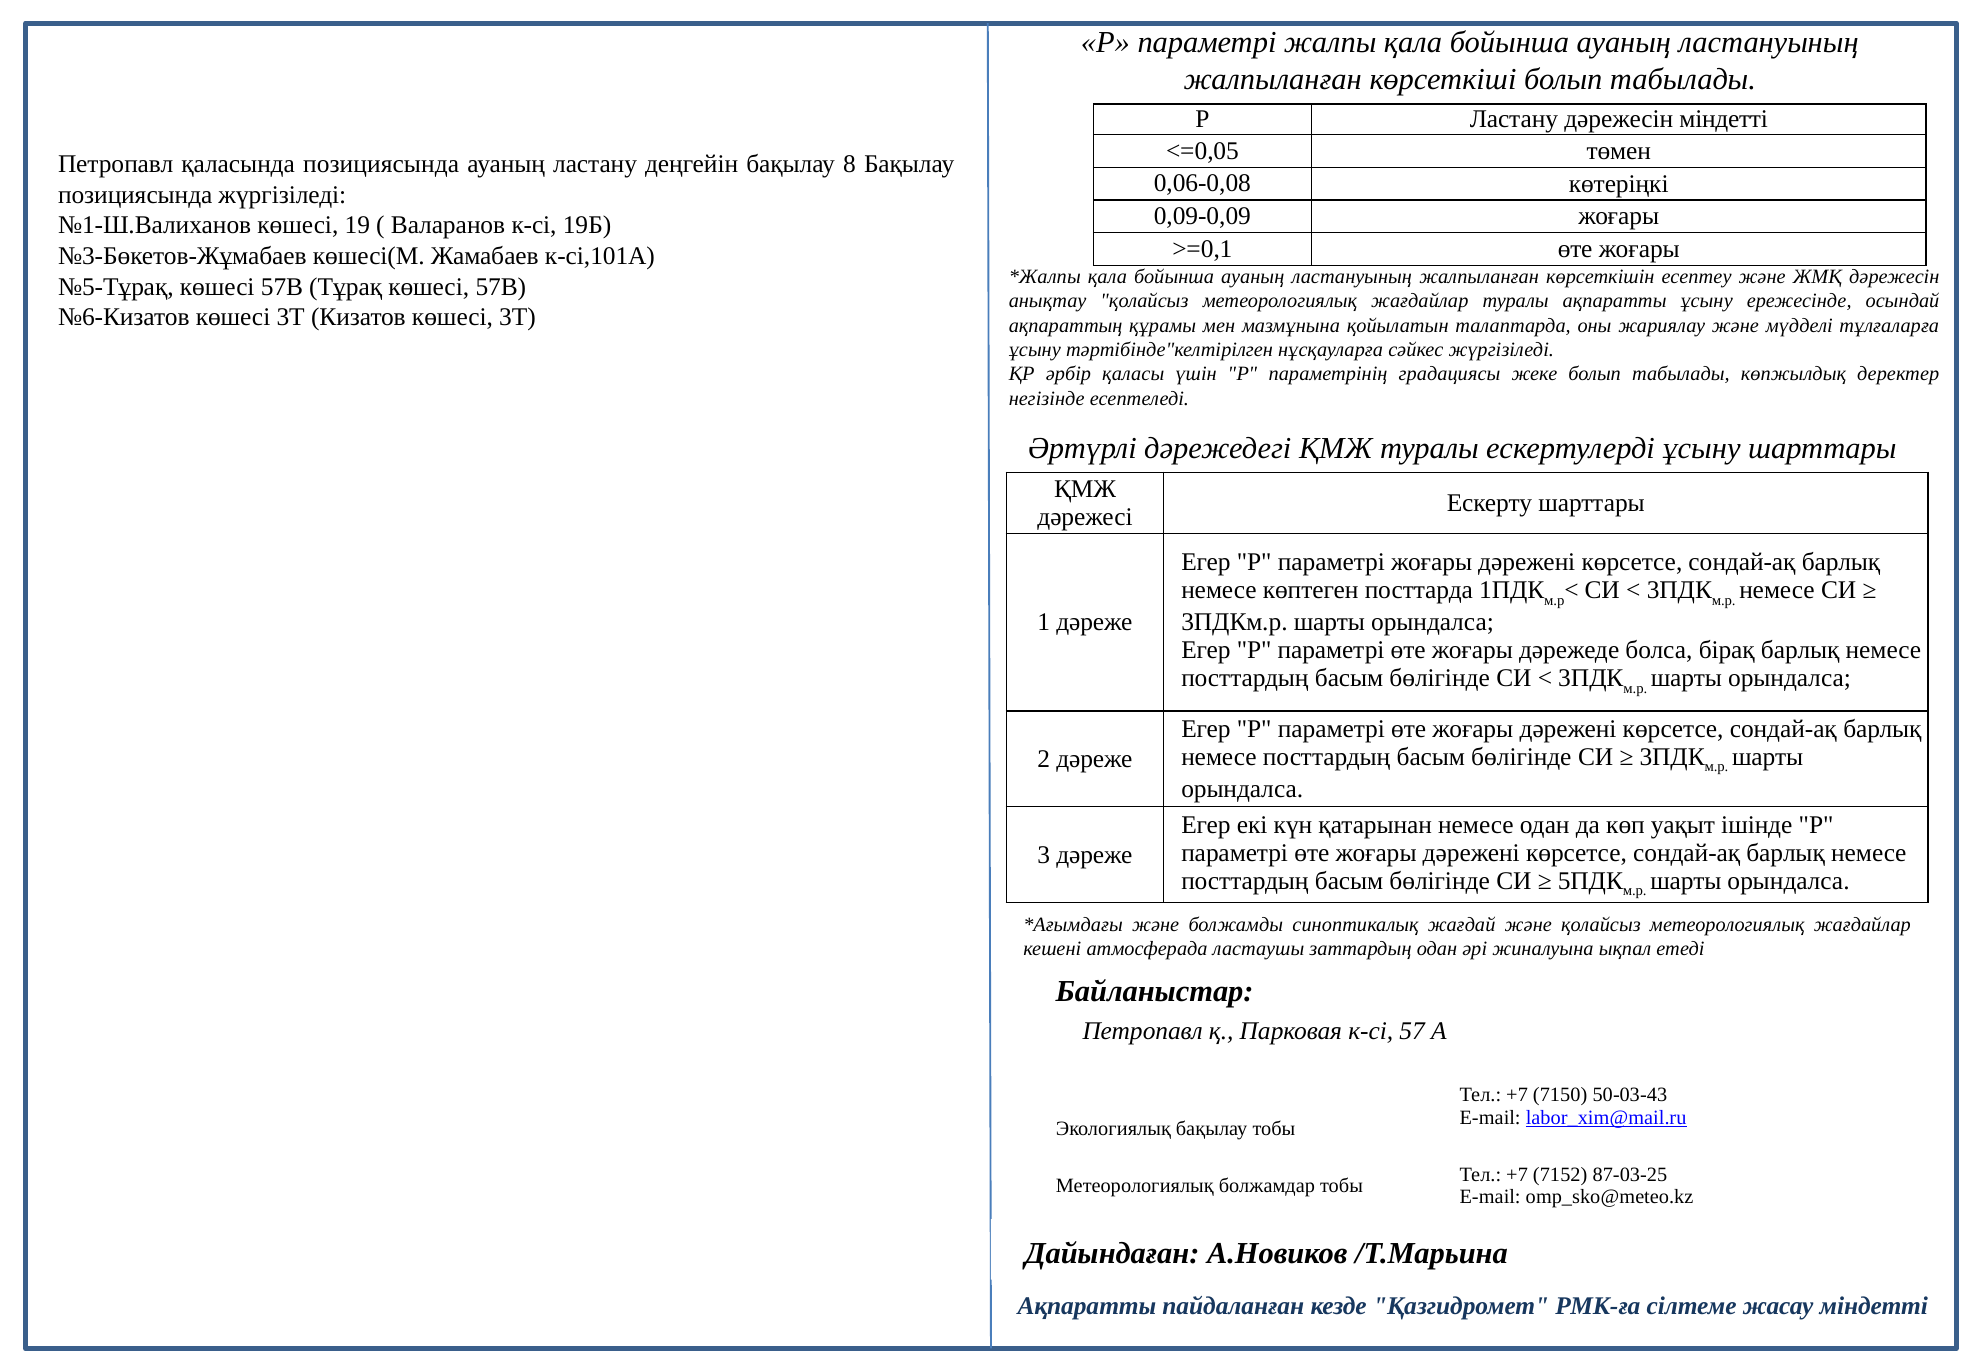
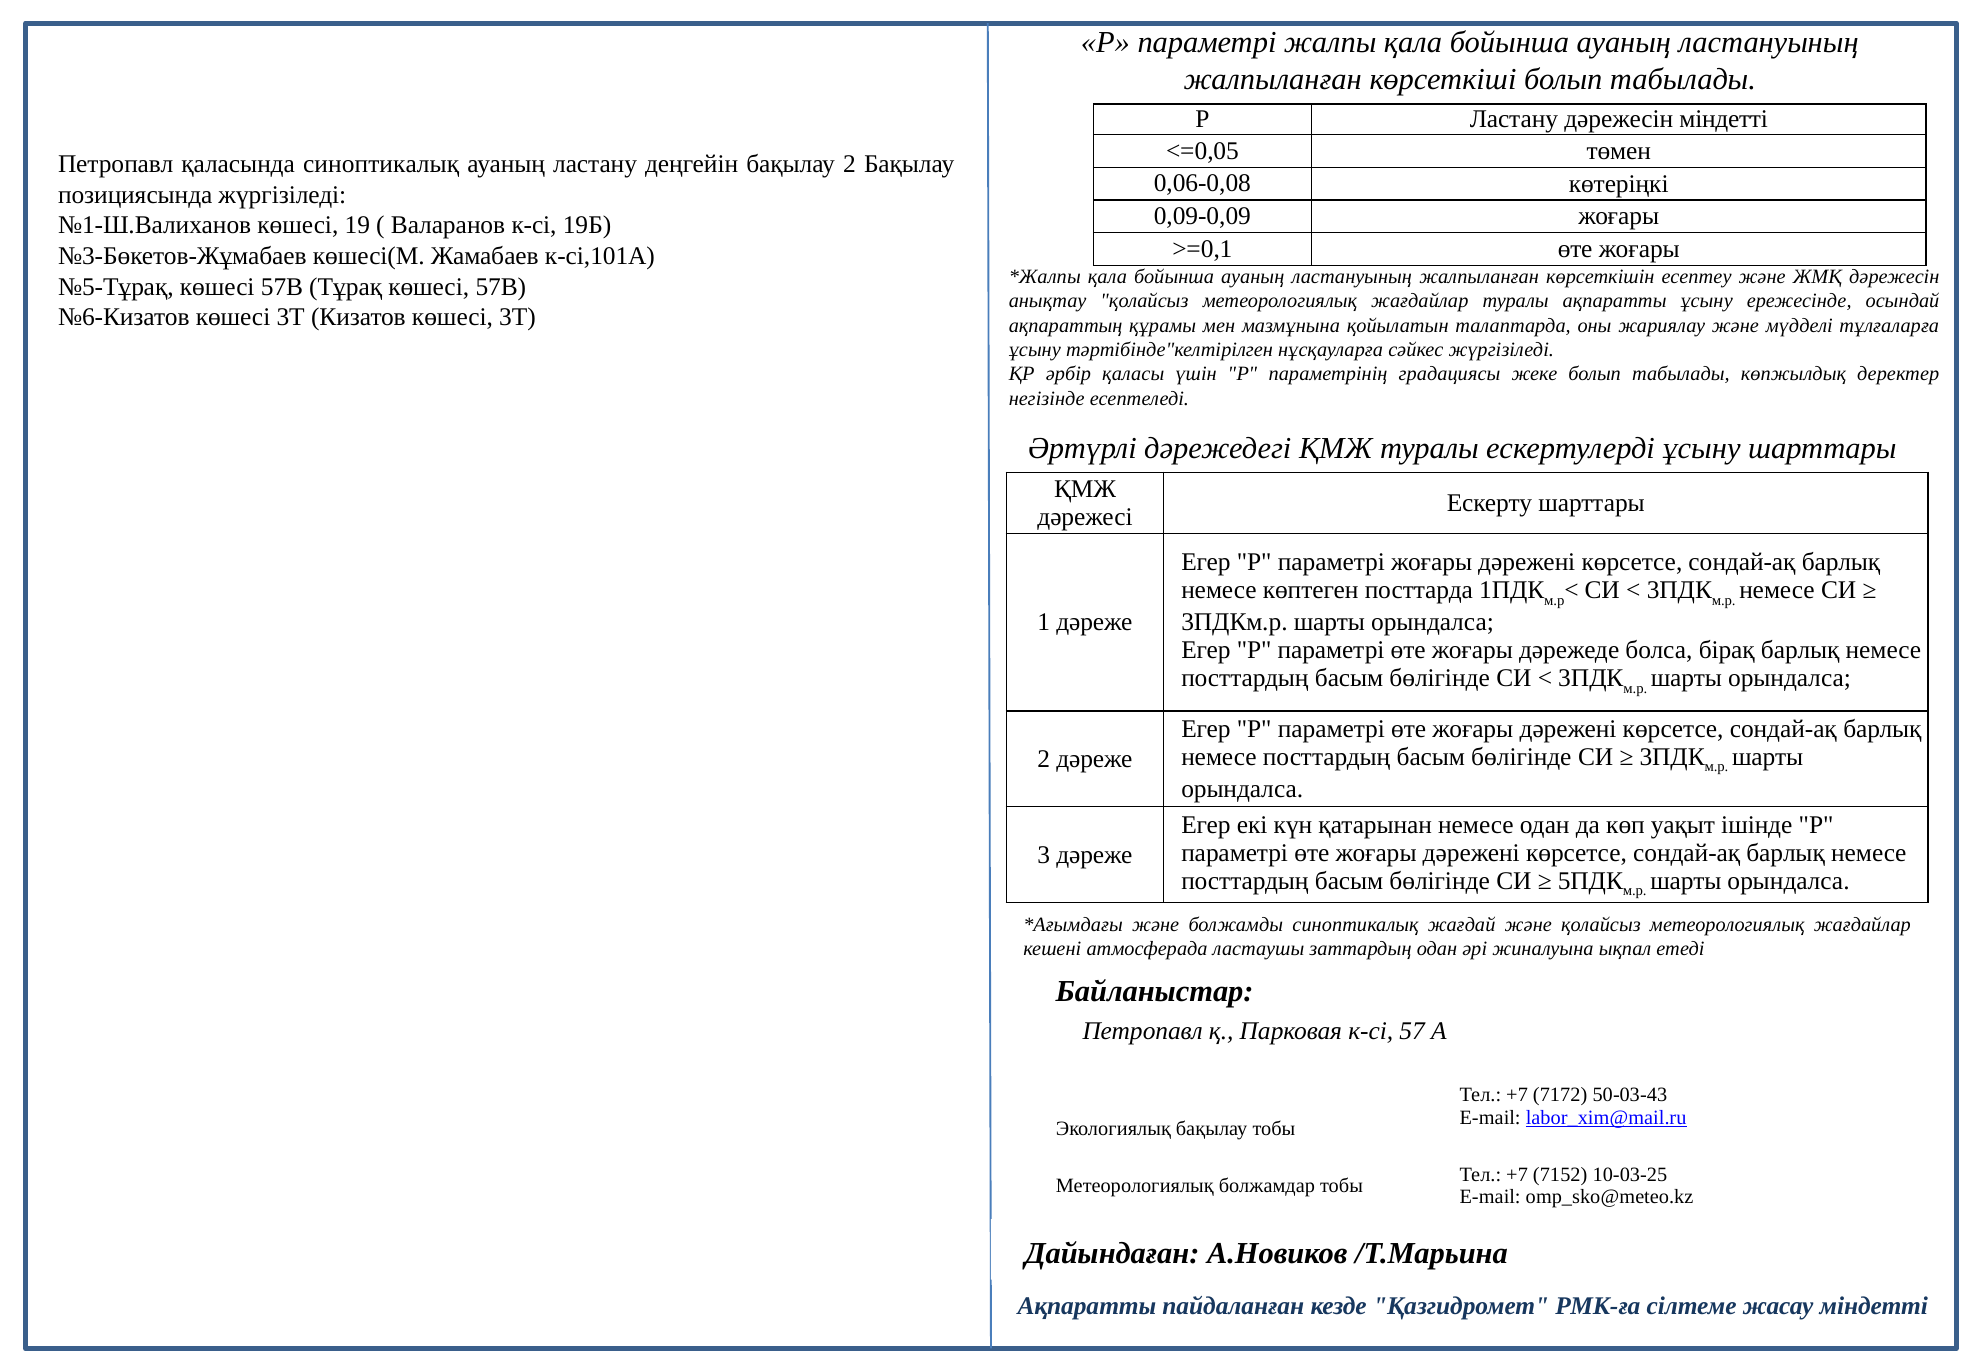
қаласында позициясында: позициясында -> синоптикалық
бақылау 8: 8 -> 2
7150: 7150 -> 7172
87-03-25: 87-03-25 -> 10-03-25
